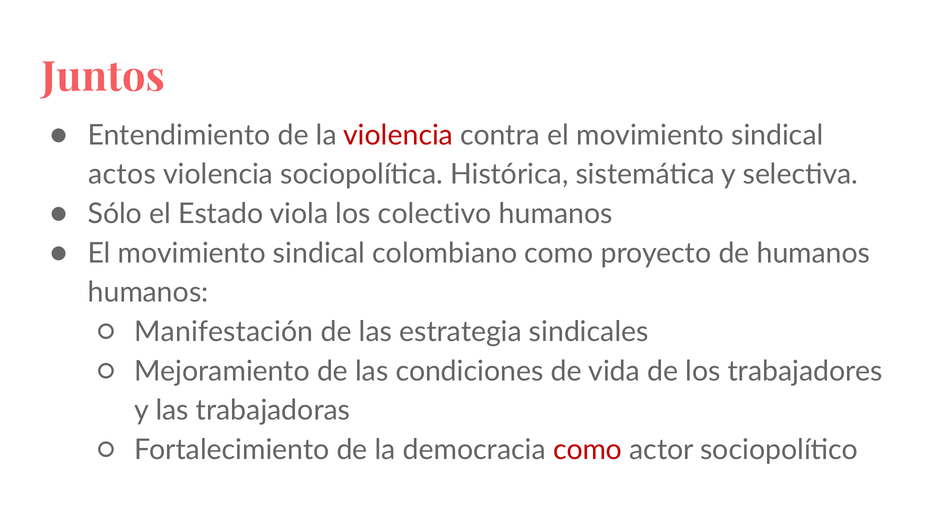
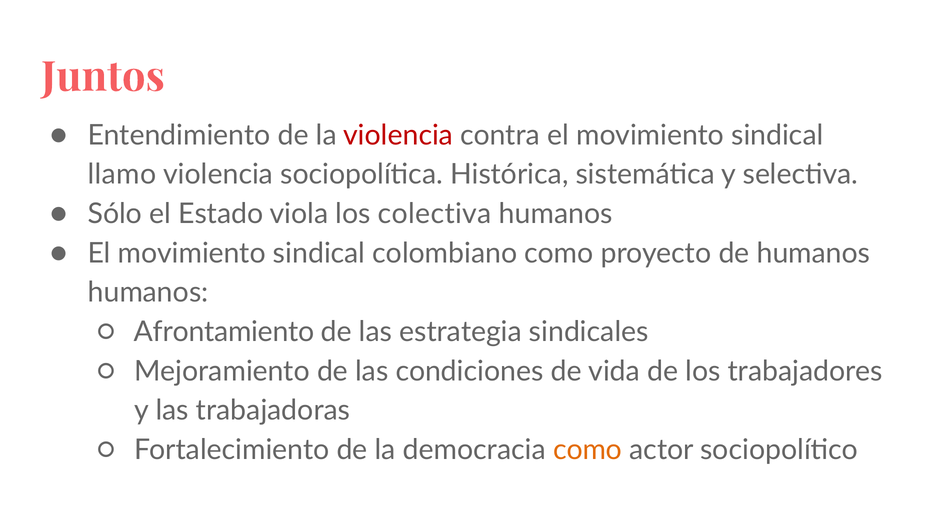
actos: actos -> llamo
colectivo: colectivo -> colectiva
Manifestación: Manifestación -> Afrontamiento
como at (588, 450) colour: red -> orange
